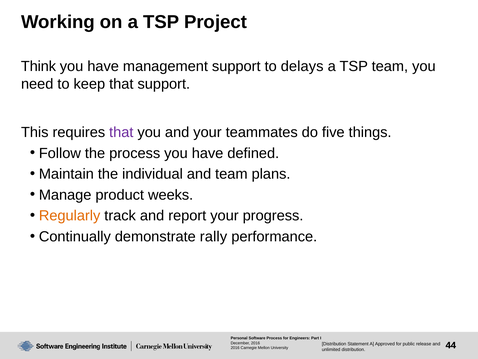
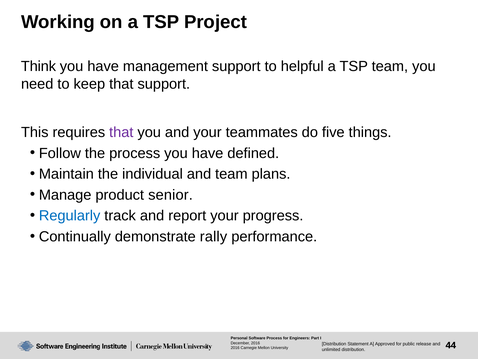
delays: delays -> helpful
weeks: weeks -> senior
Regularly colour: orange -> blue
